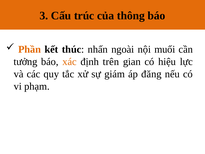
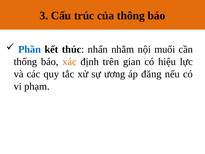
Phần colour: orange -> blue
ngoài: ngoài -> nhằm
tưởng: tưởng -> thống
giám: giám -> ương
